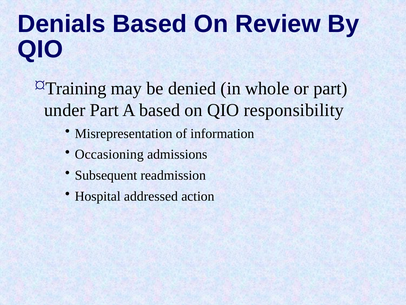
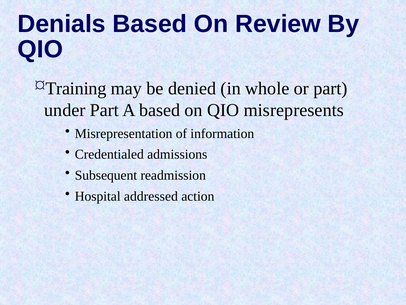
responsibility: responsibility -> misrepresents
Occasioning: Occasioning -> Credentialed
